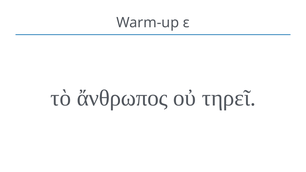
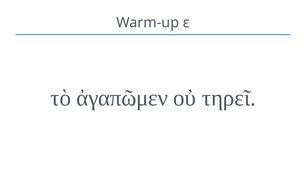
ἄνθρωπος: ἄνθρωπος -> ἀγαπῶμεν
